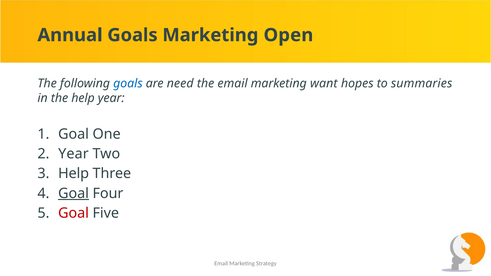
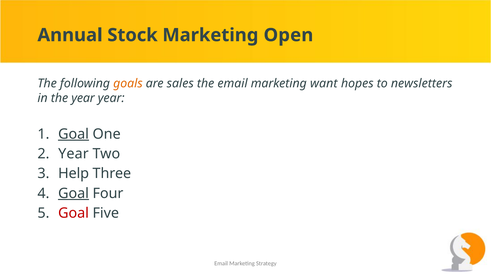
Annual Goals: Goals -> Stock
goals at (128, 84) colour: blue -> orange
need: need -> sales
summaries: summaries -> newsletters
the help: help -> year
Goal at (74, 134) underline: none -> present
